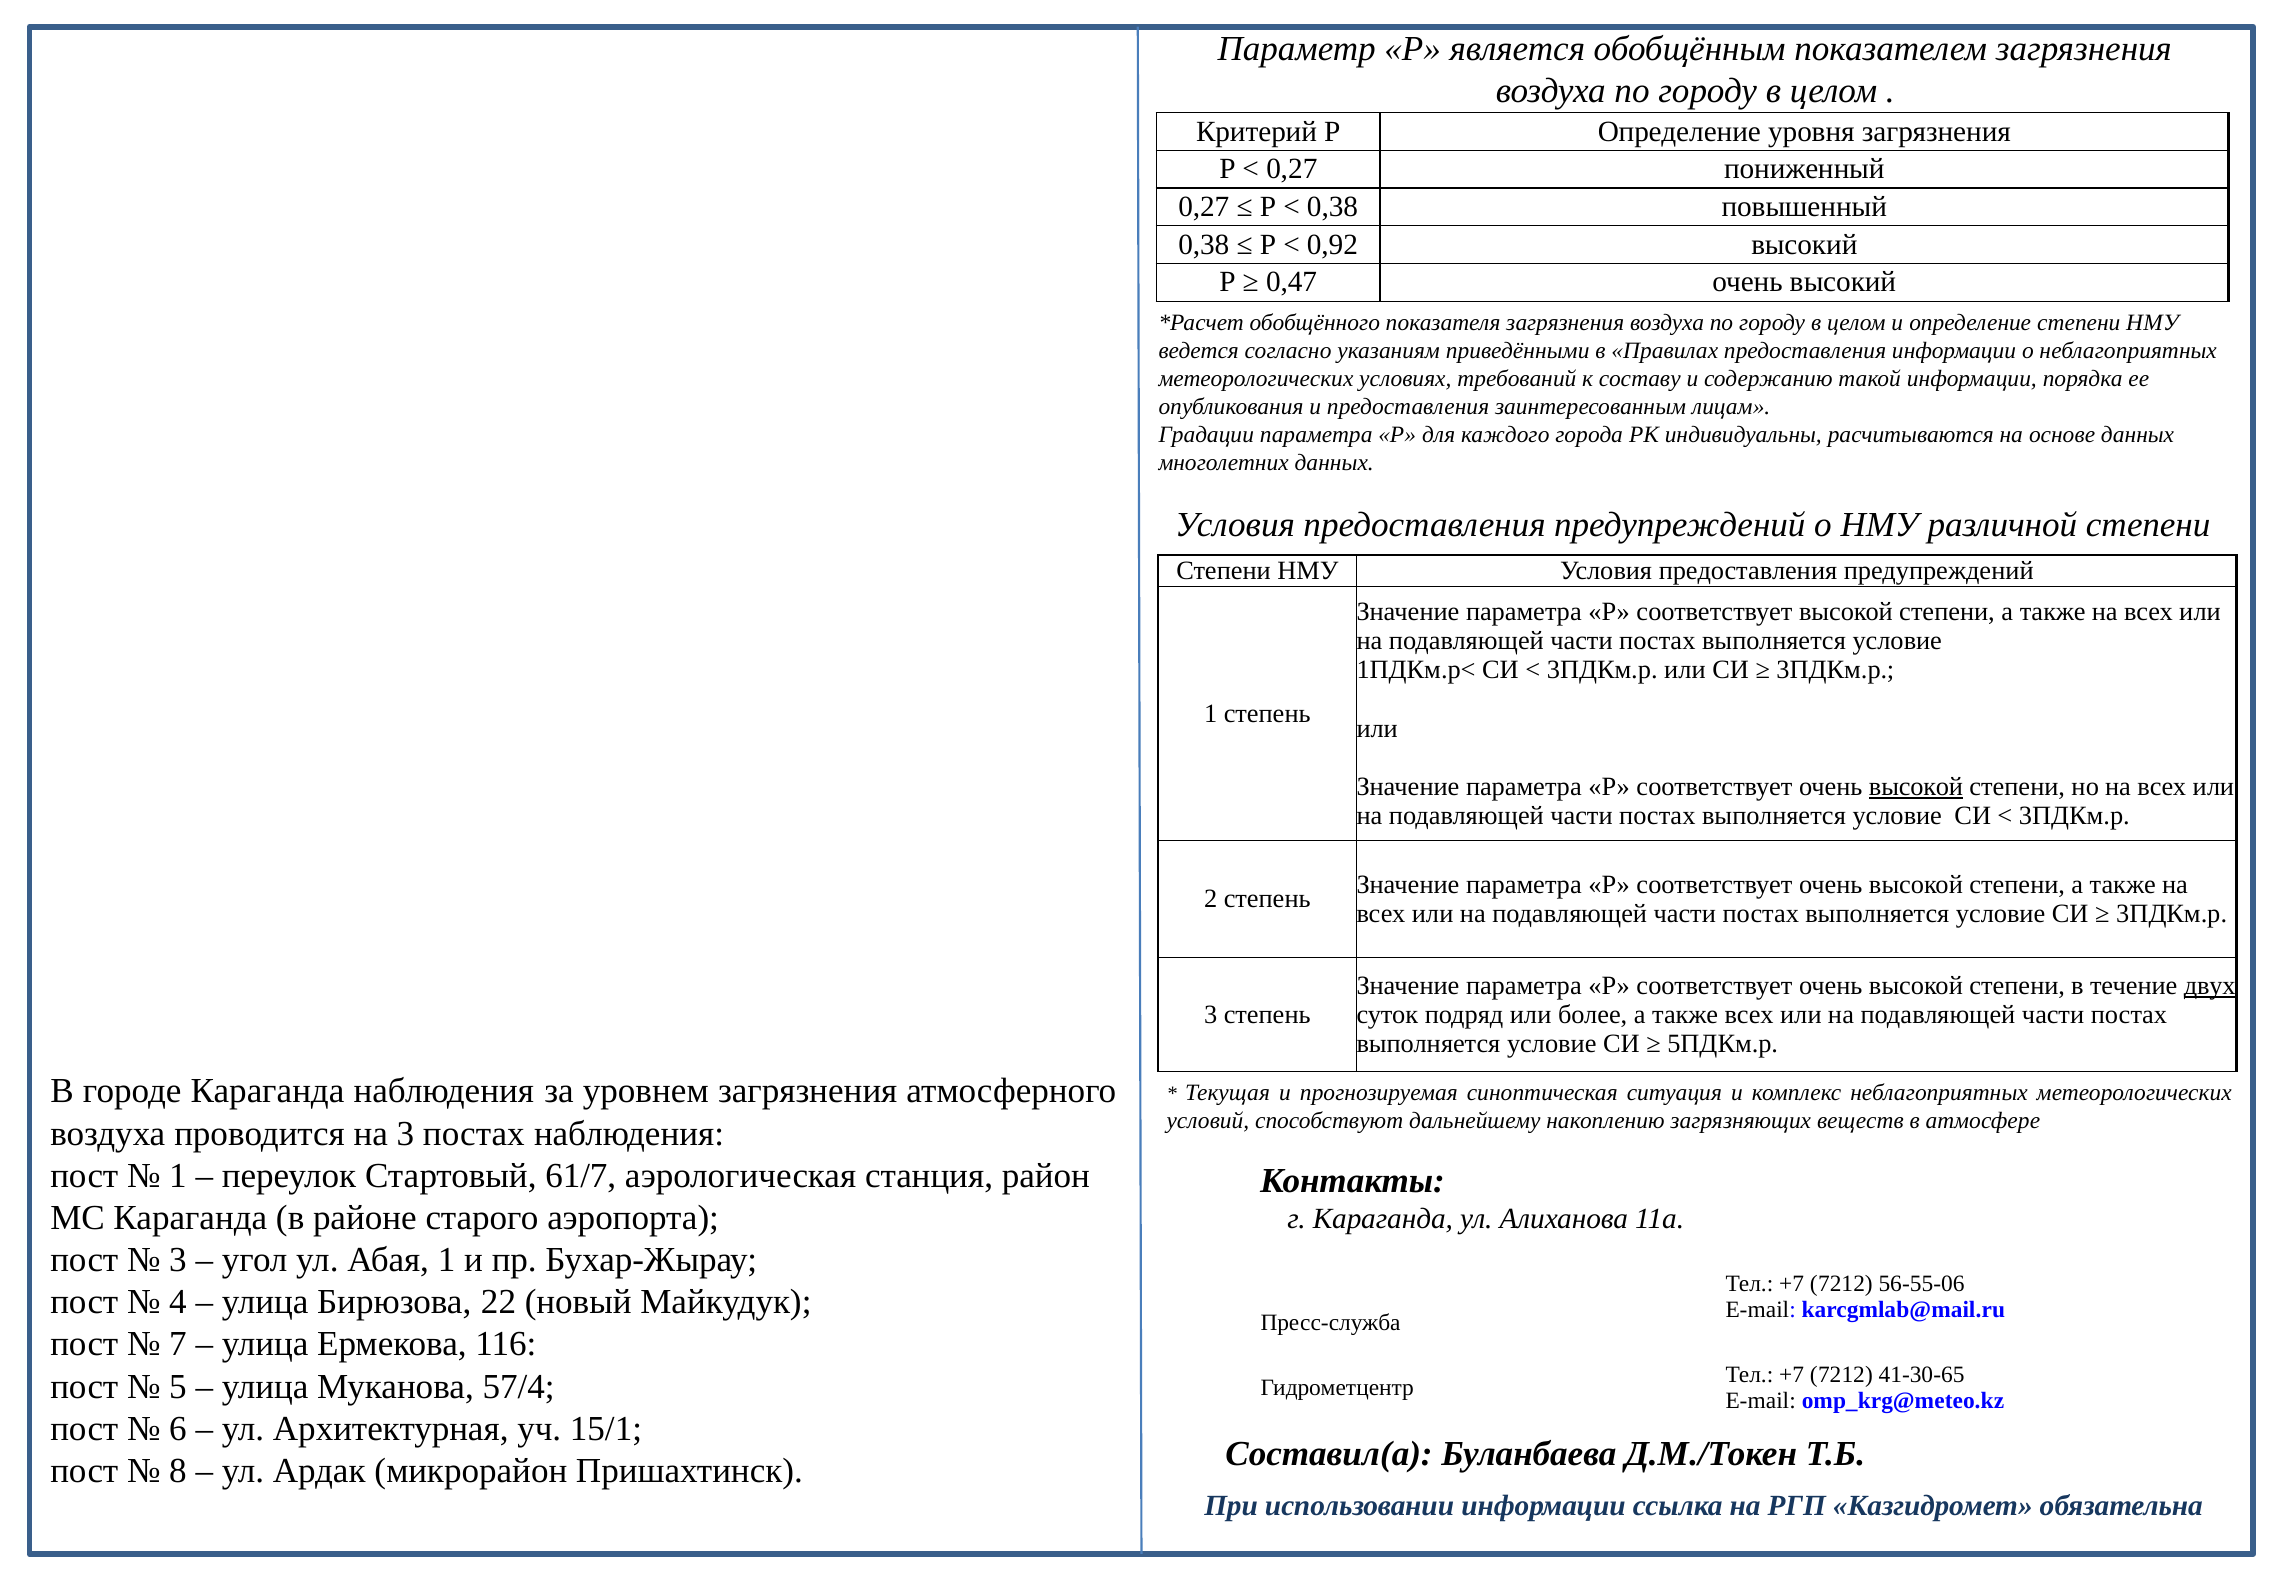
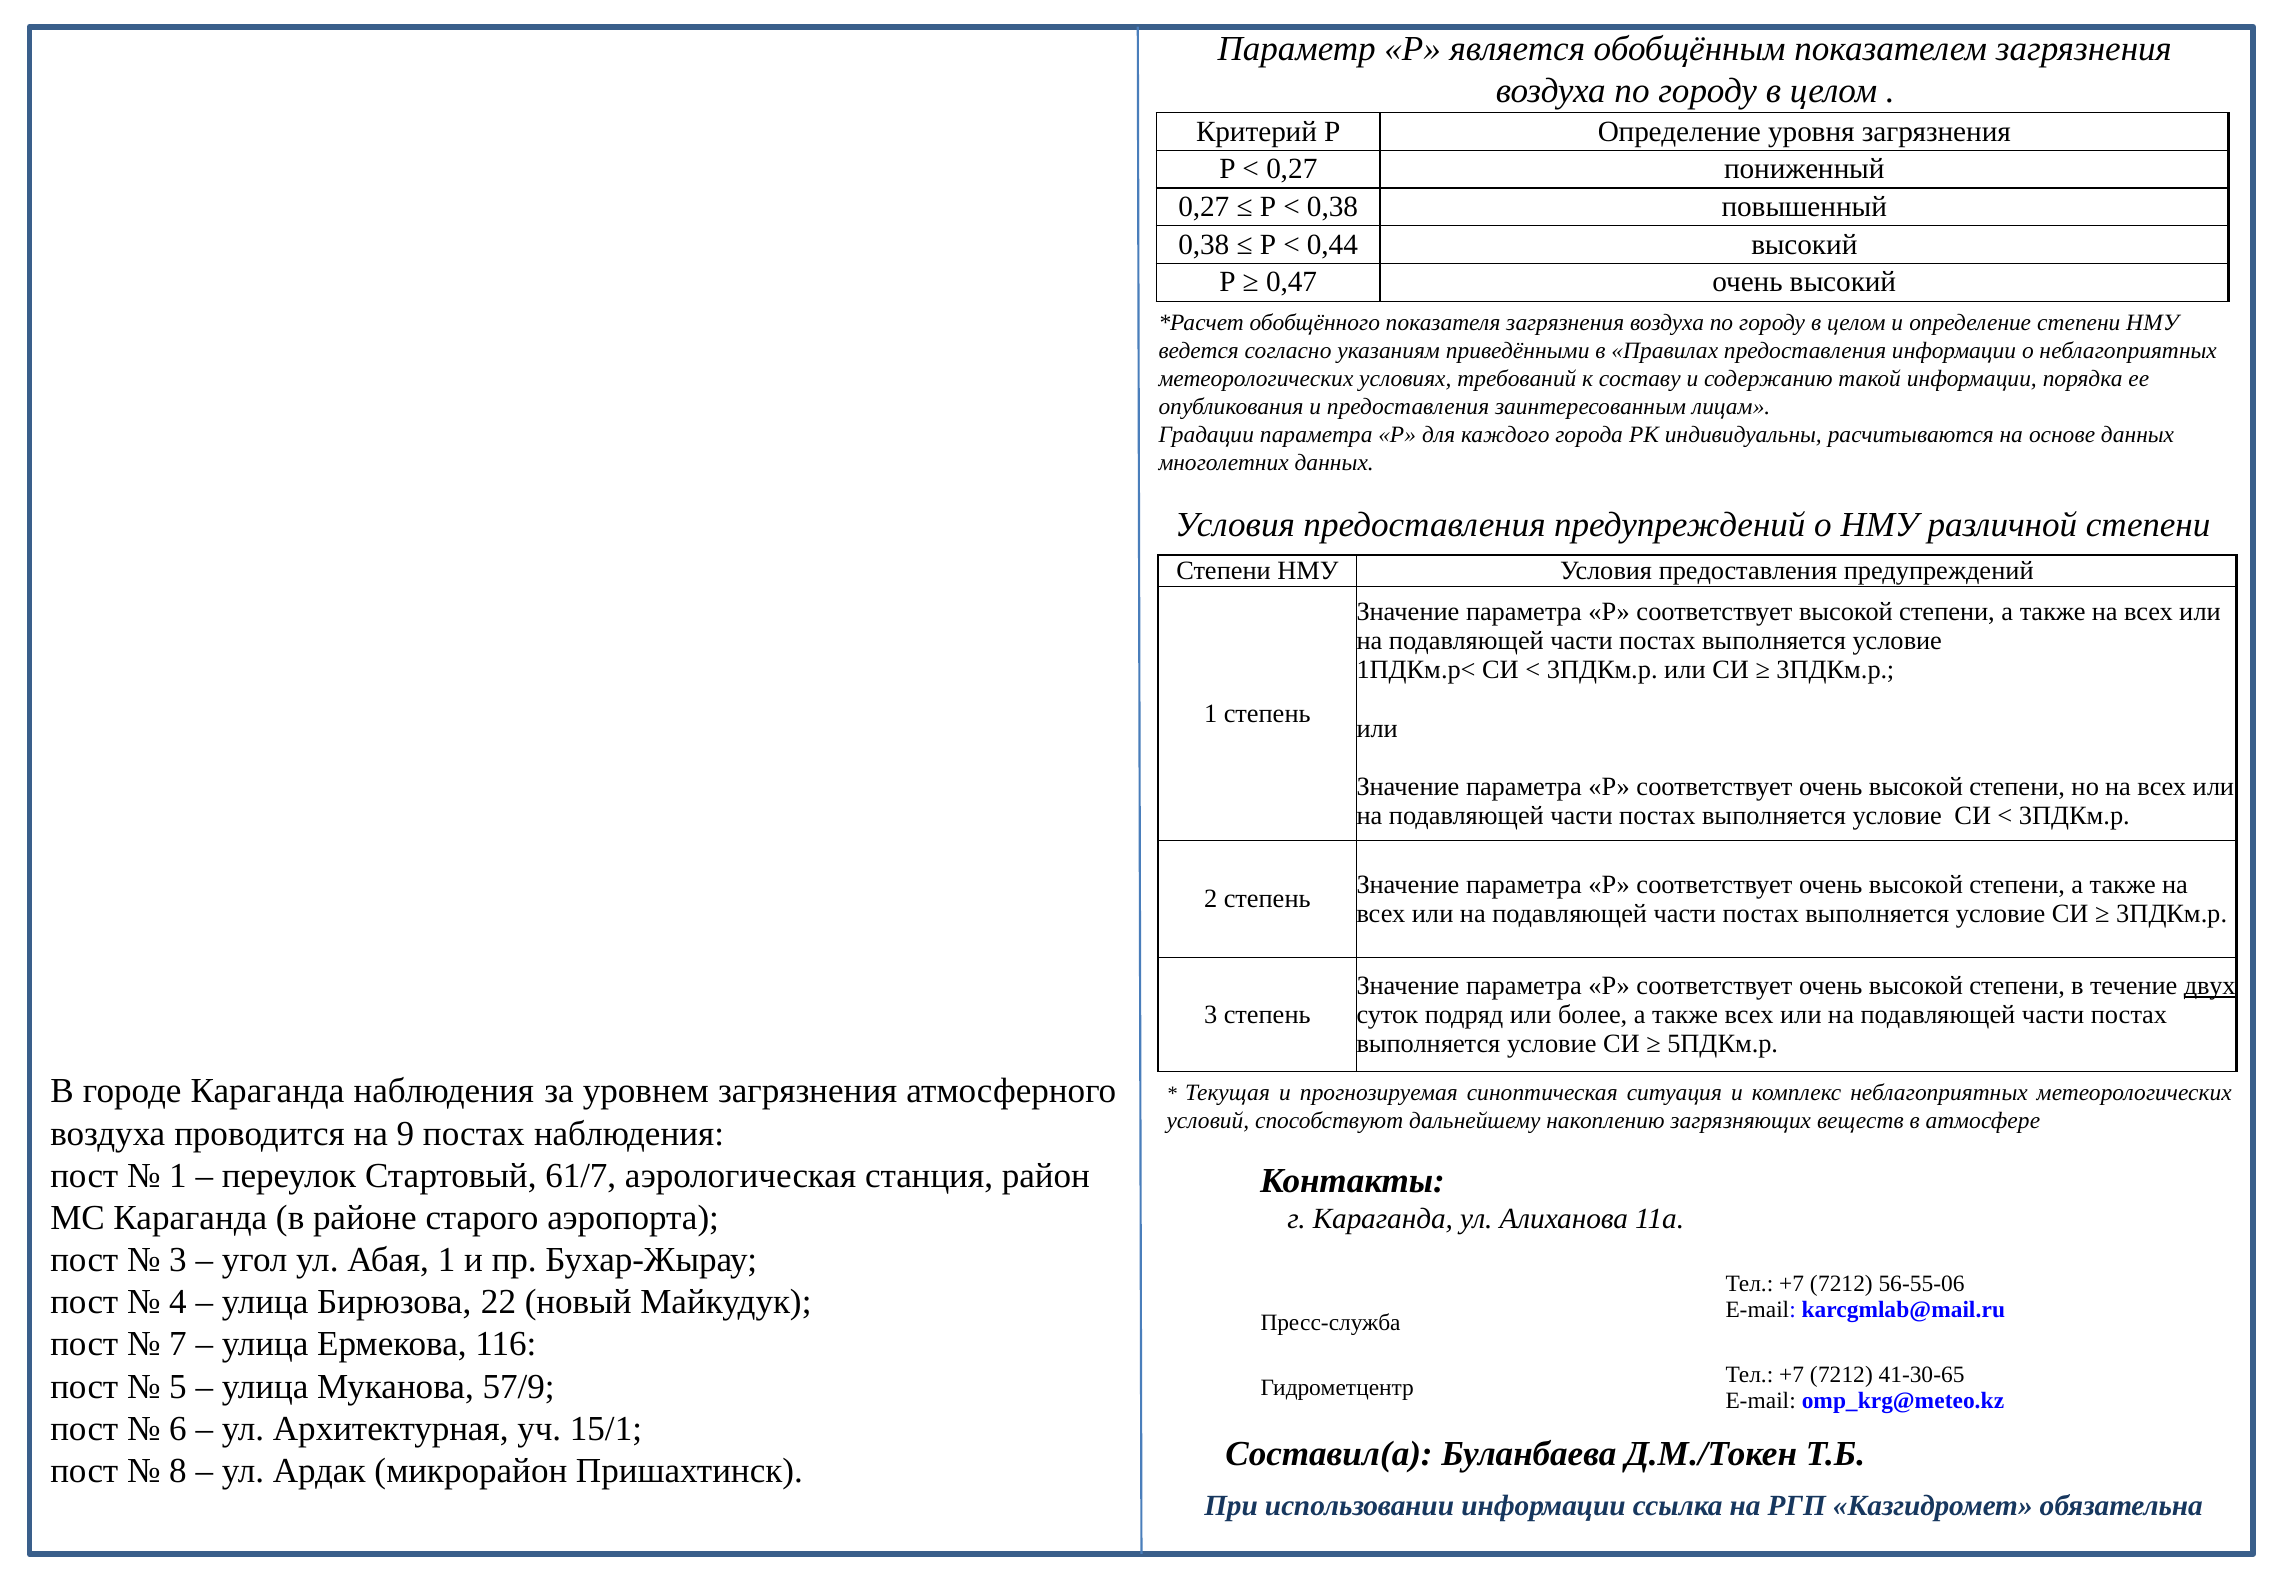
0,92: 0,92 -> 0,44
высокой at (1916, 787) underline: present -> none
на 3: 3 -> 9
57/4: 57/4 -> 57/9
